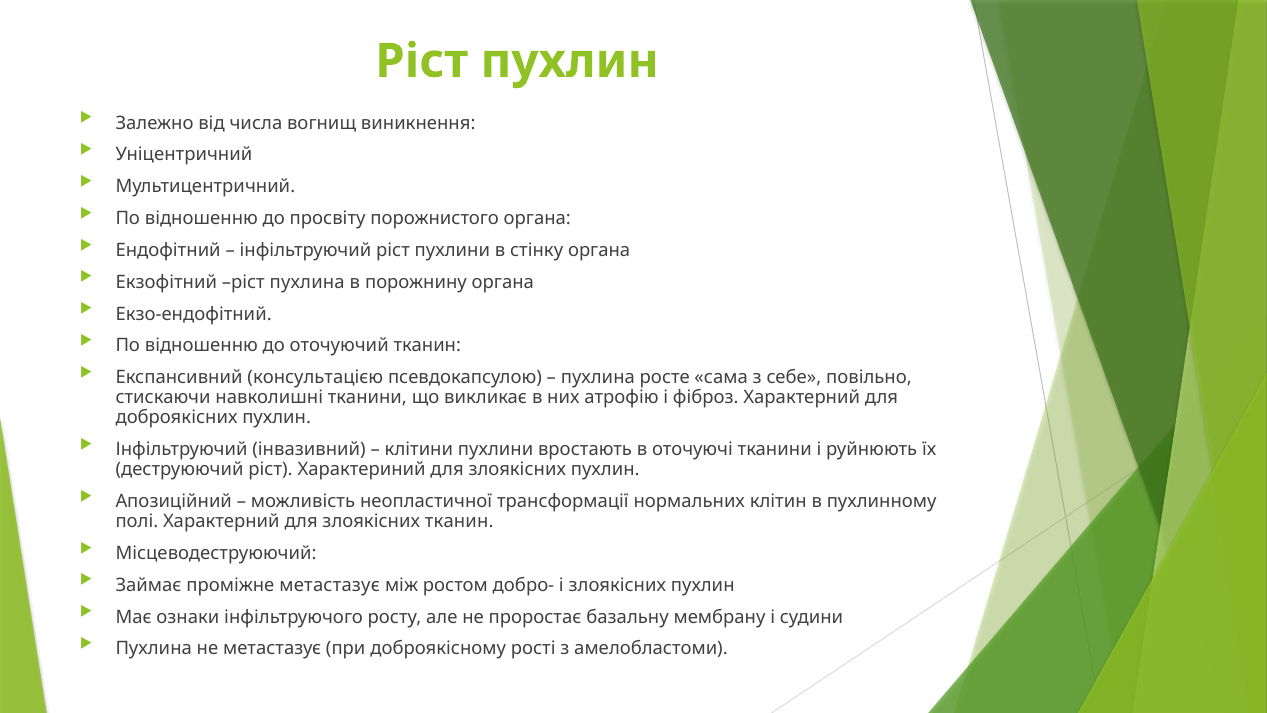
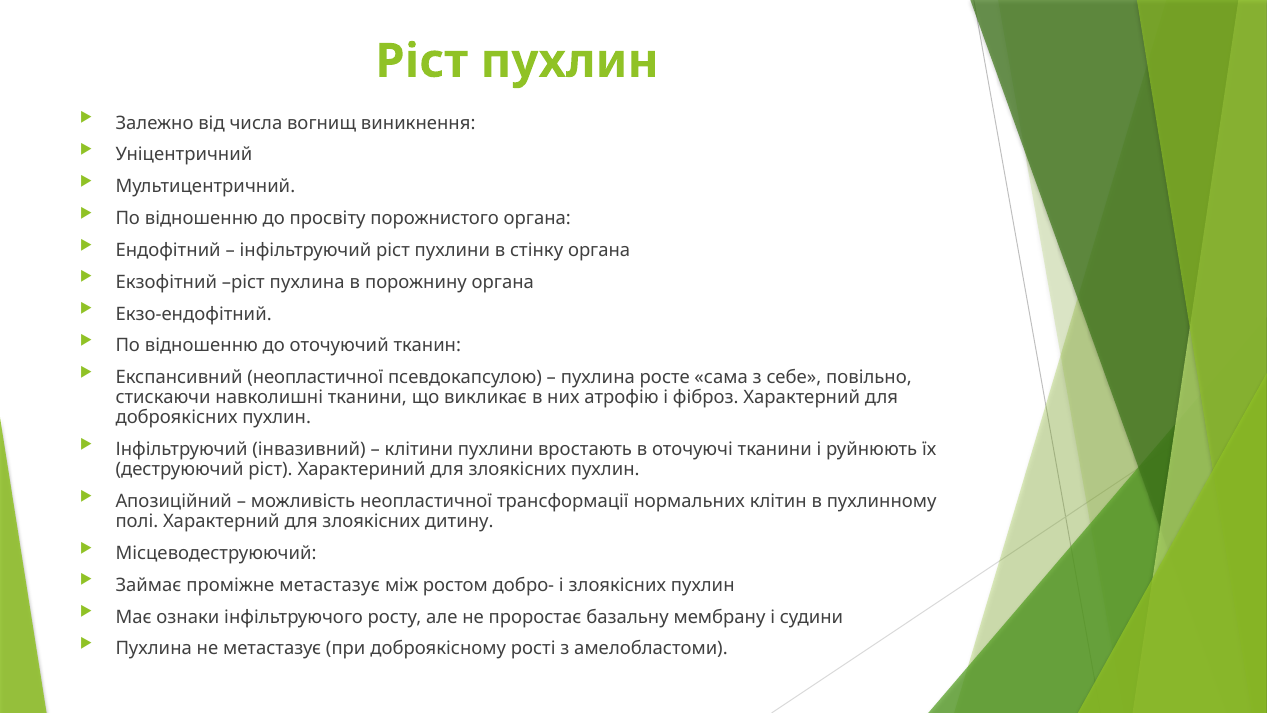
Експансивний консультацією: консультацією -> неопластичної
злоякісних тканин: тканин -> дитину
